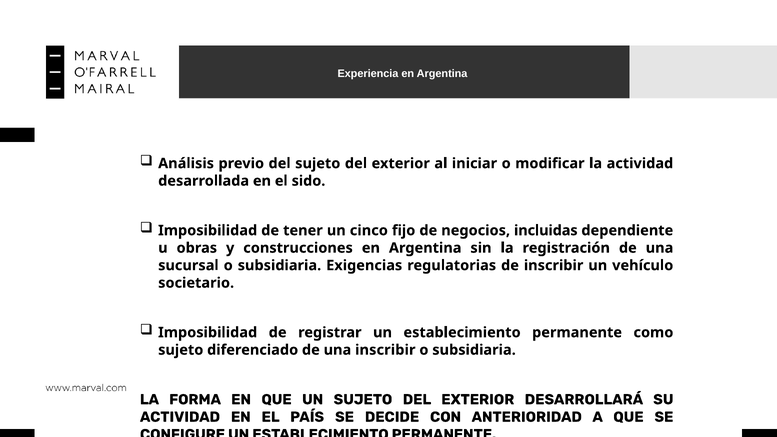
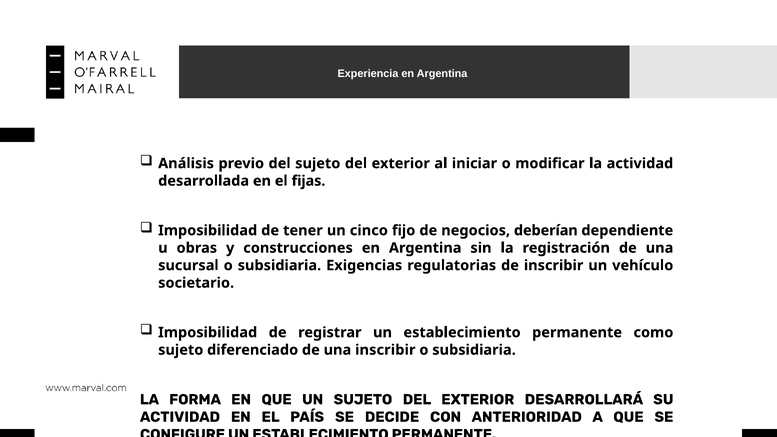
sido: sido -> fijas
incluidas: incluidas -> deberían
